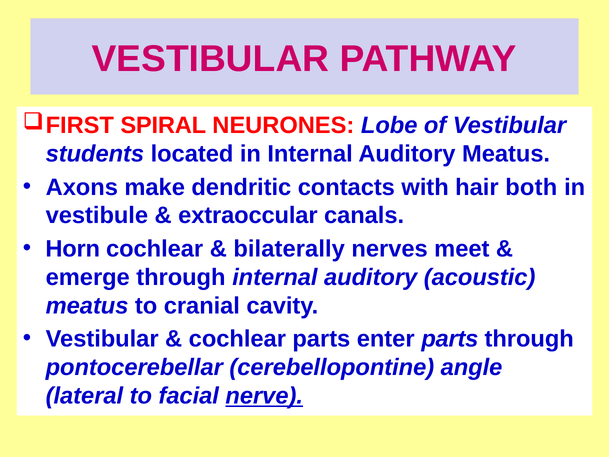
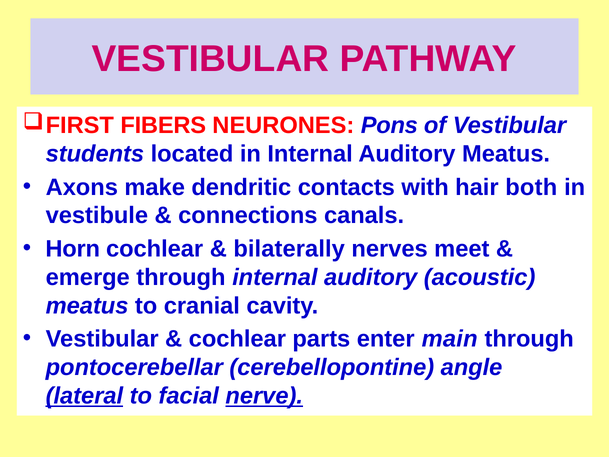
SPIRAL: SPIRAL -> FIBERS
Lobe: Lobe -> Pons
extraoccular: extraoccular -> connections
enter parts: parts -> main
lateral underline: none -> present
